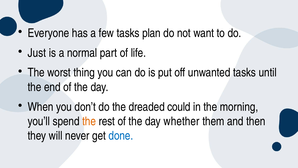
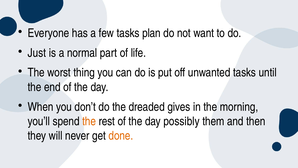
could: could -> gives
whether: whether -> possibly
done colour: blue -> orange
